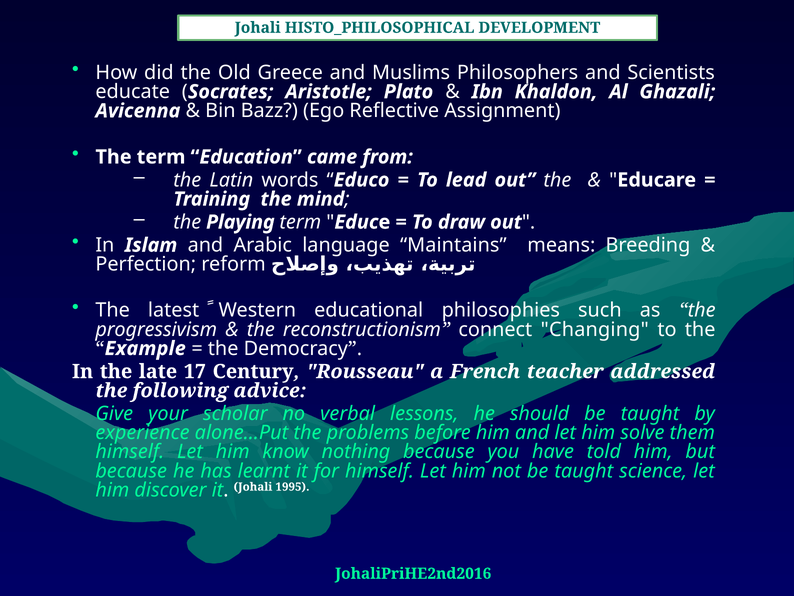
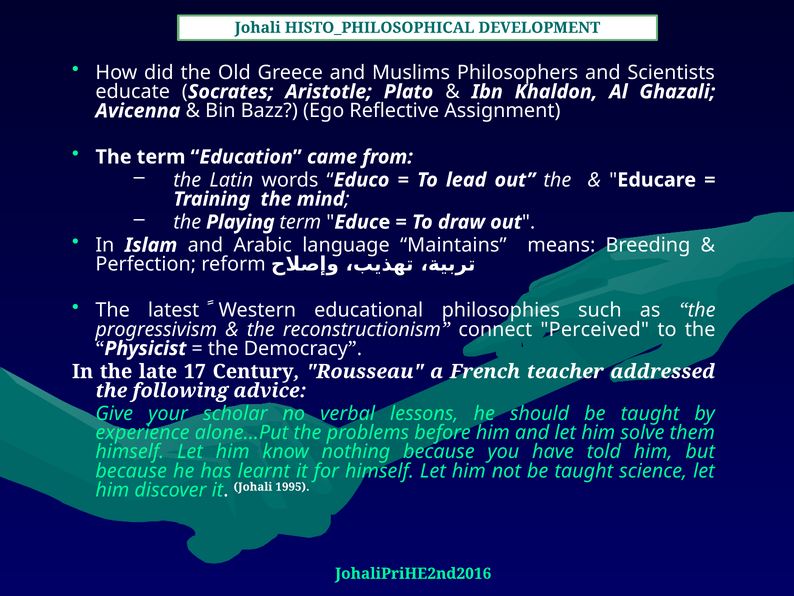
Changing: Changing -> Perceived
Example: Example -> Physicist
